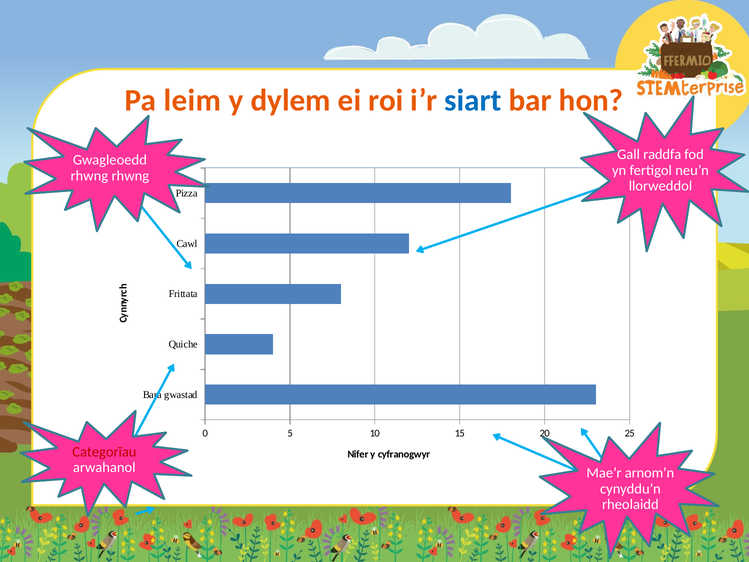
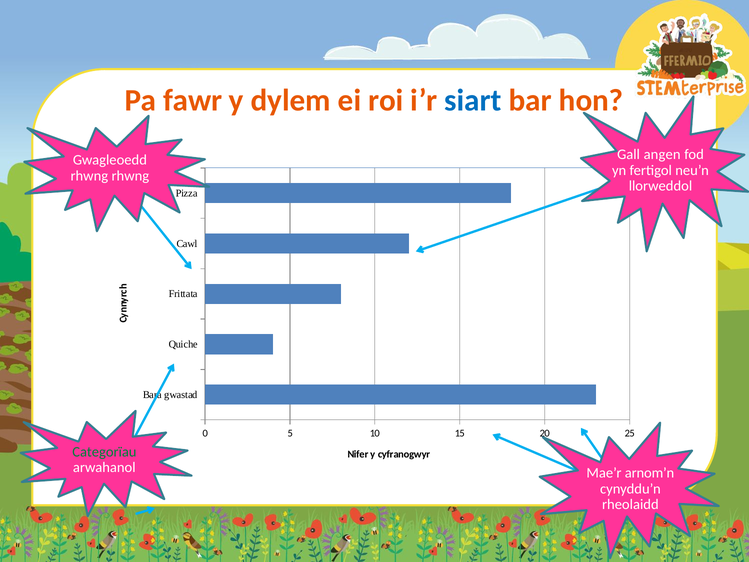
leim: leim -> fawr
raddfa: raddfa -> angen
Categorïau colour: red -> green
